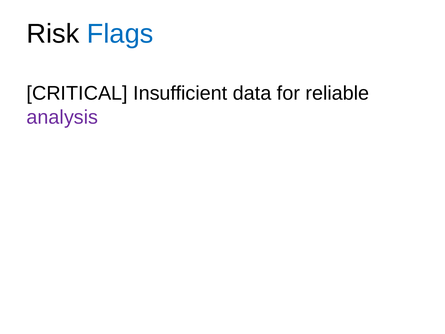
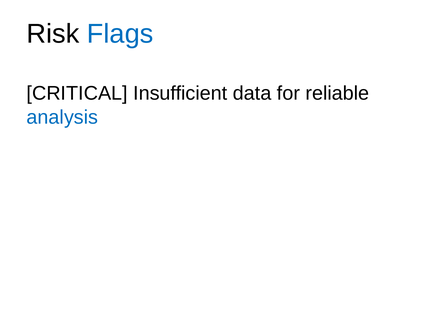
analysis colour: purple -> blue
